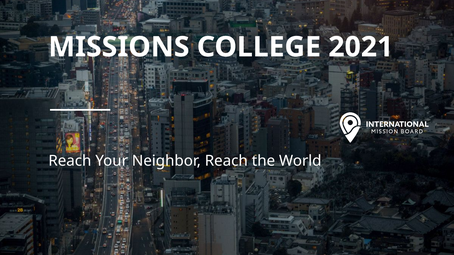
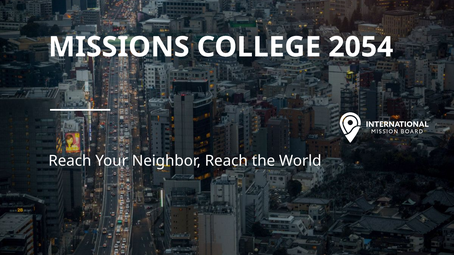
2021: 2021 -> 2054
